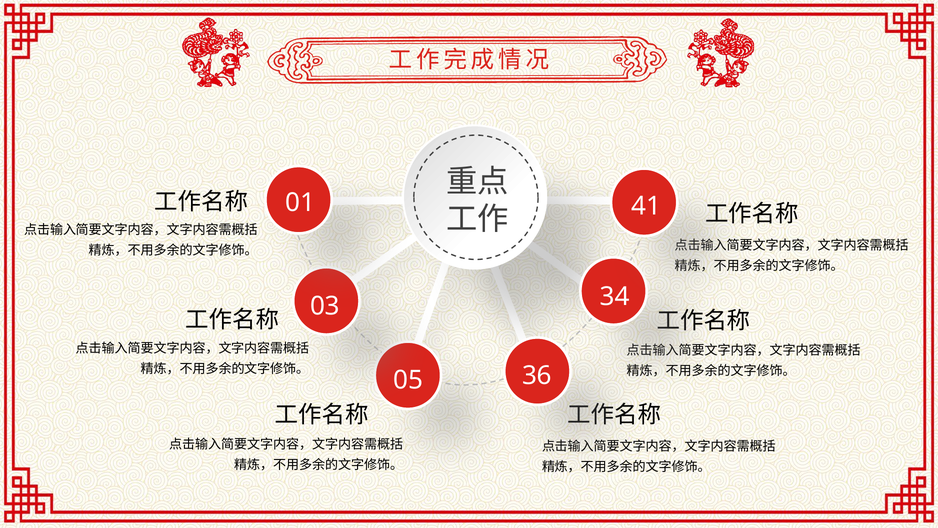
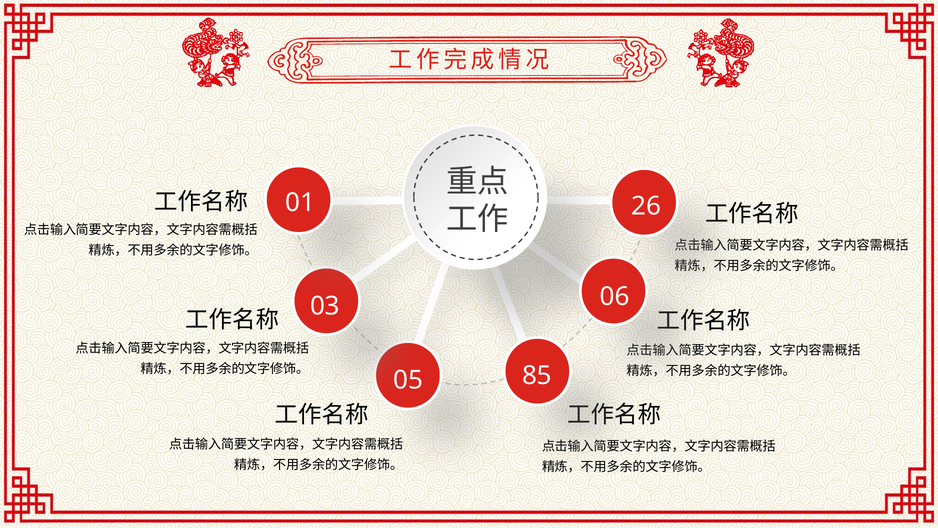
41: 41 -> 26
34: 34 -> 06
36: 36 -> 85
